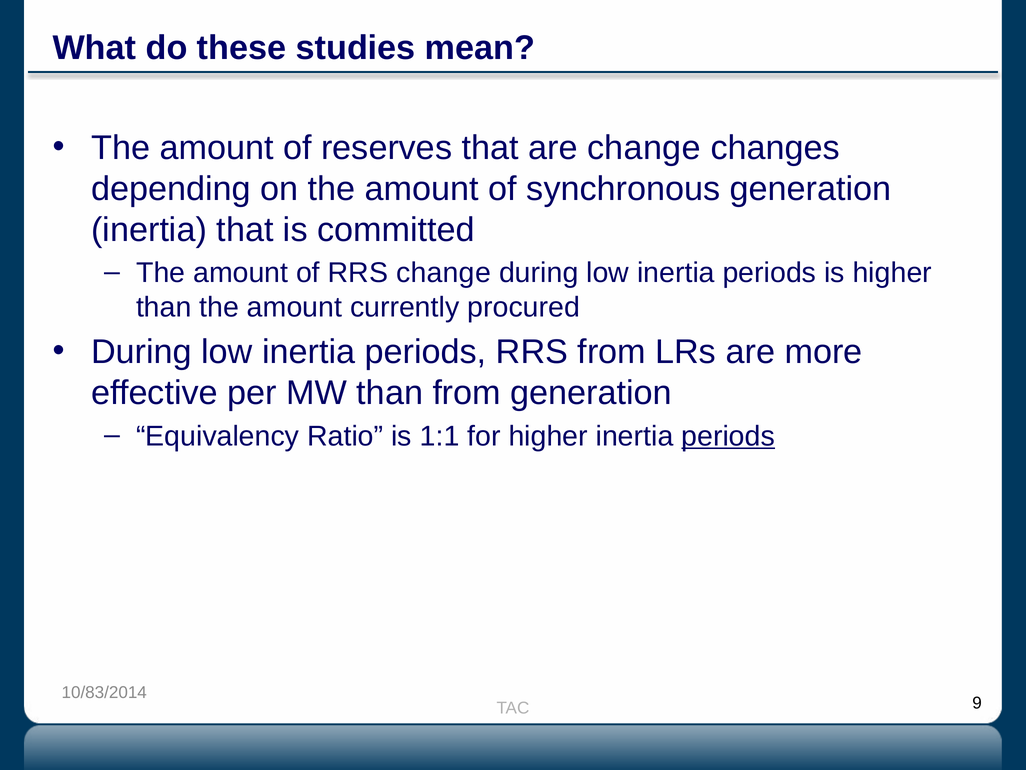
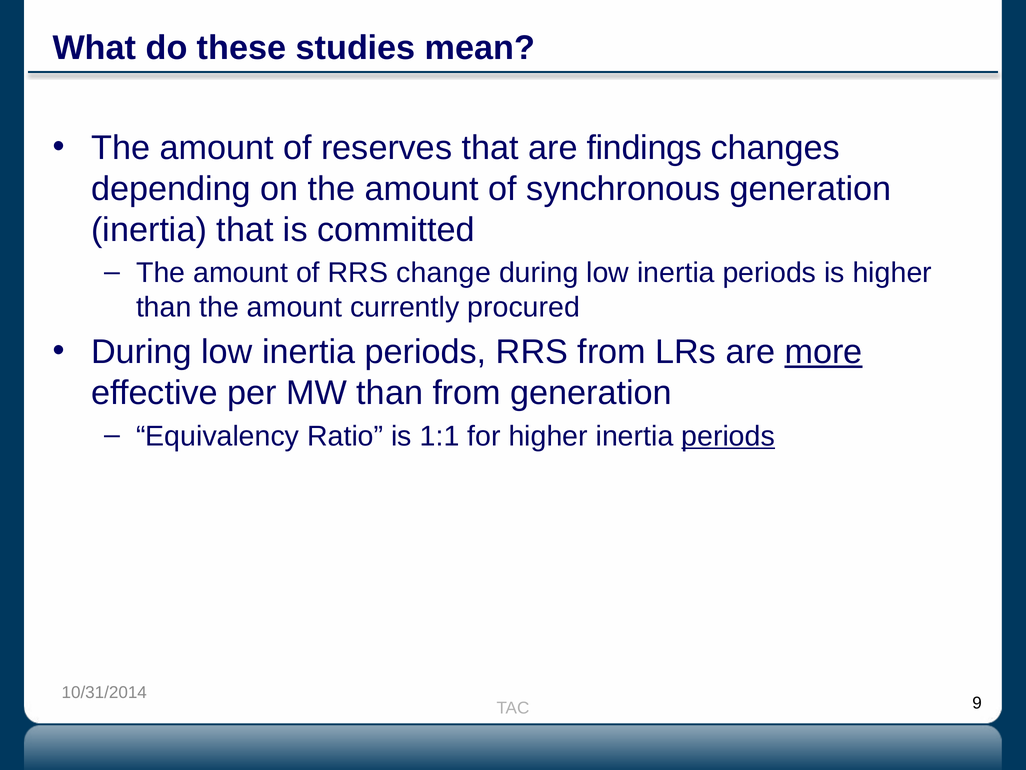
are change: change -> findings
more underline: none -> present
10/83/2014: 10/83/2014 -> 10/31/2014
